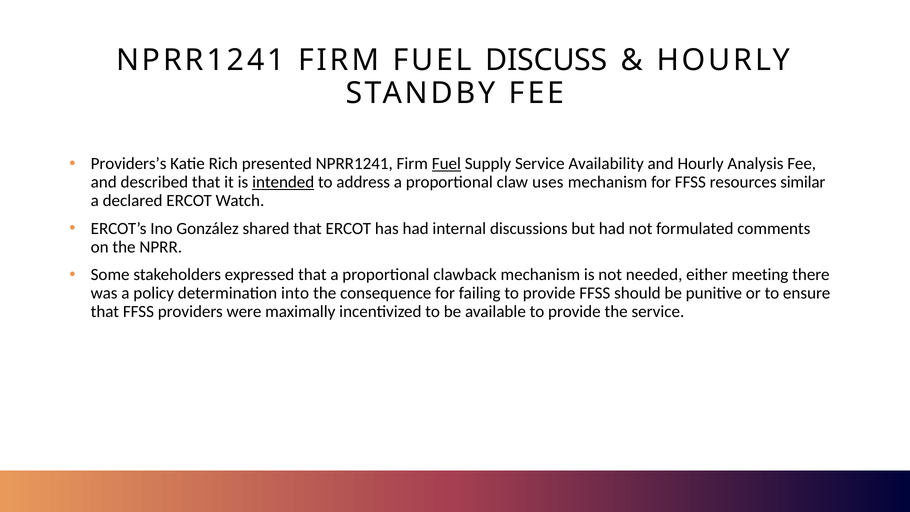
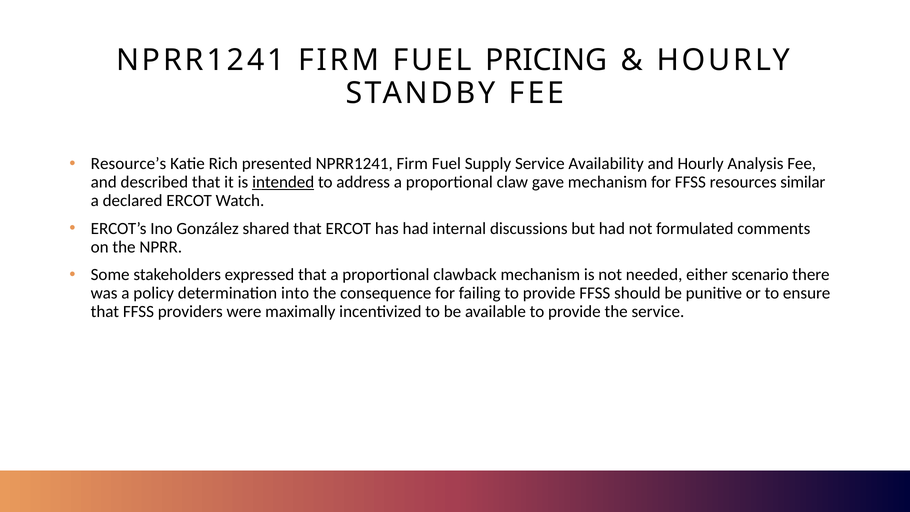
DISCUSS: DISCUSS -> PRICING
Providers’s: Providers’s -> Resource’s
Fuel at (446, 164) underline: present -> none
uses: uses -> gave
meeting: meeting -> scenario
